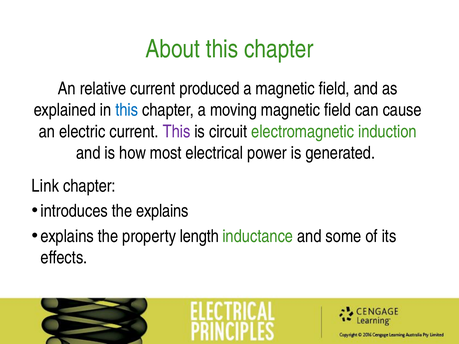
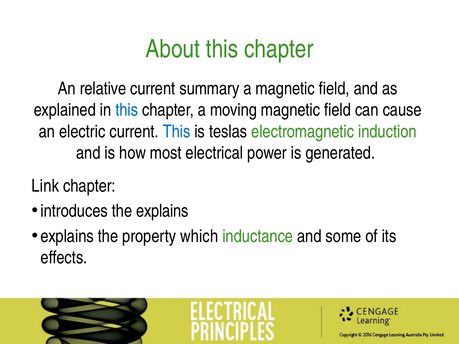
produced: produced -> summary
This at (177, 132) colour: purple -> blue
circuit: circuit -> teslas
length: length -> which
